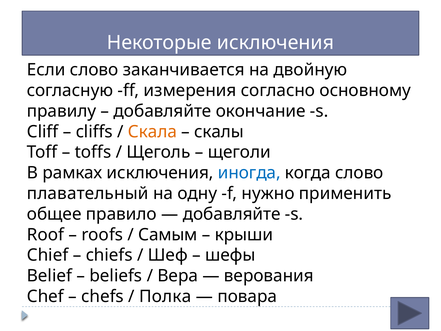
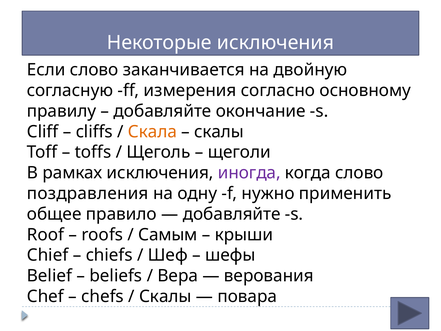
иногда colour: blue -> purple
плавательный: плавательный -> поздравления
Полка at (165, 296): Полка -> Скалы
